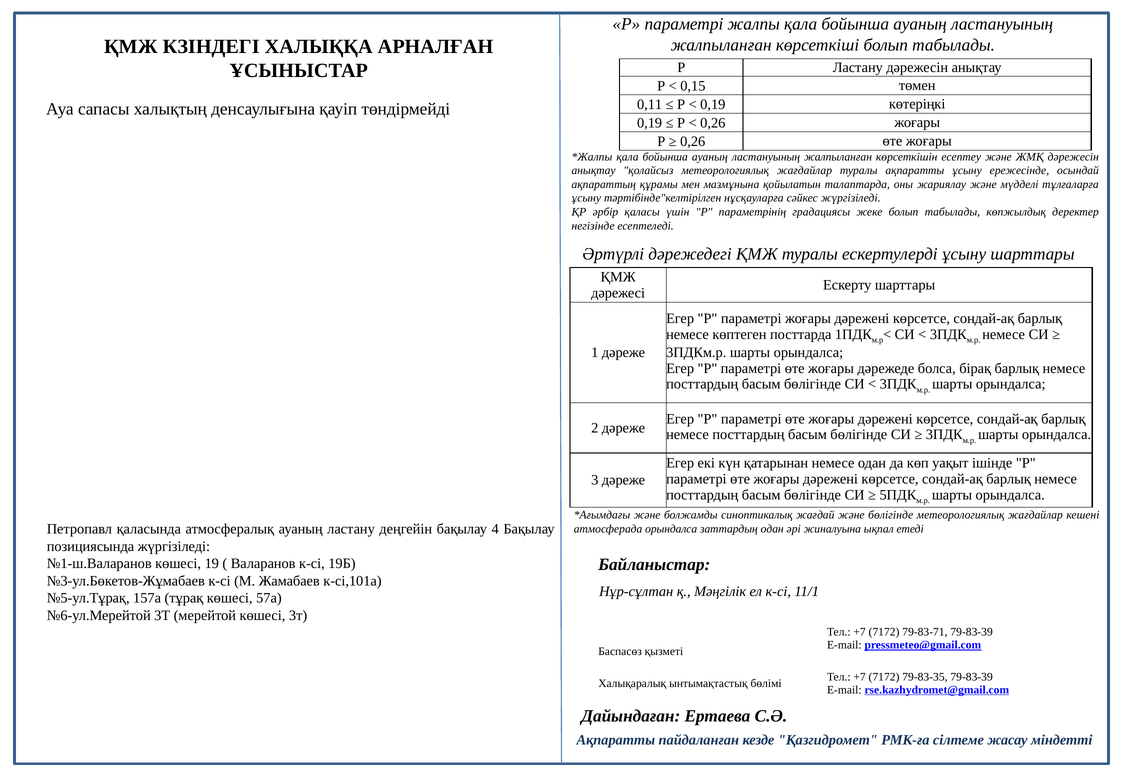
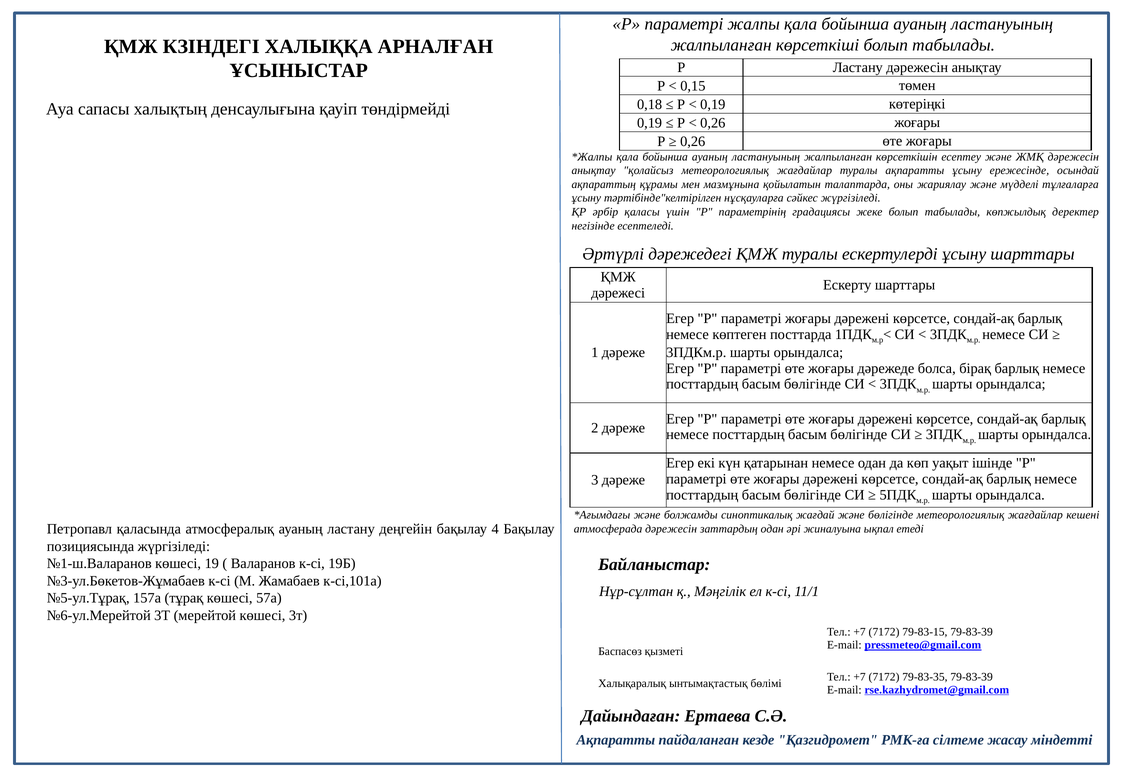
0,11: 0,11 -> 0,18
атмосферада орындалса: орындалса -> дәрежесін
79-83-71: 79-83-71 -> 79-83-15
